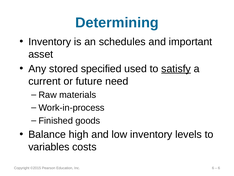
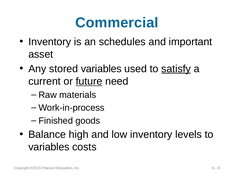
Determining: Determining -> Commercial
stored specified: specified -> variables
future underline: none -> present
